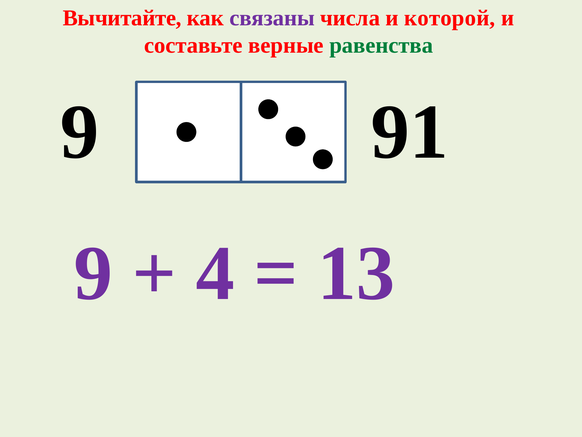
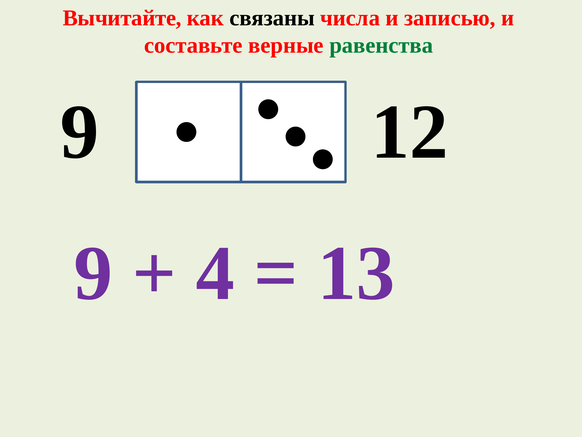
связаны colour: purple -> black
которой: которой -> записью
91: 91 -> 12
